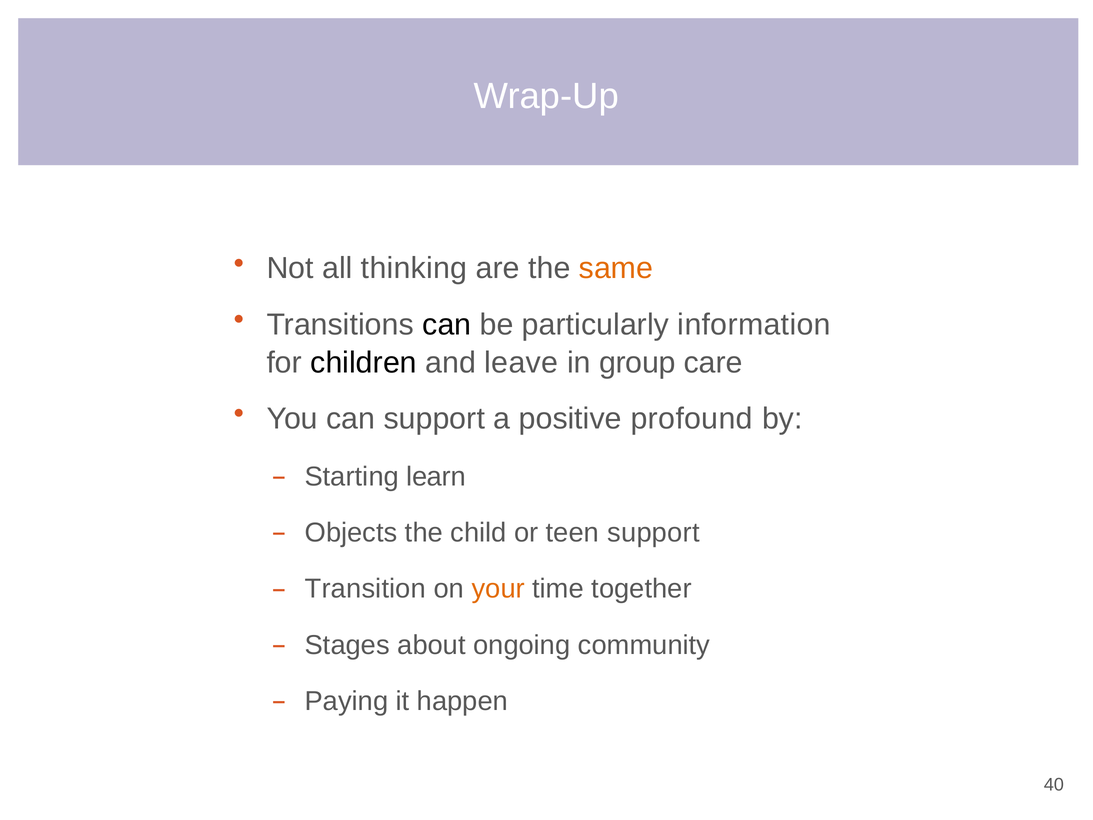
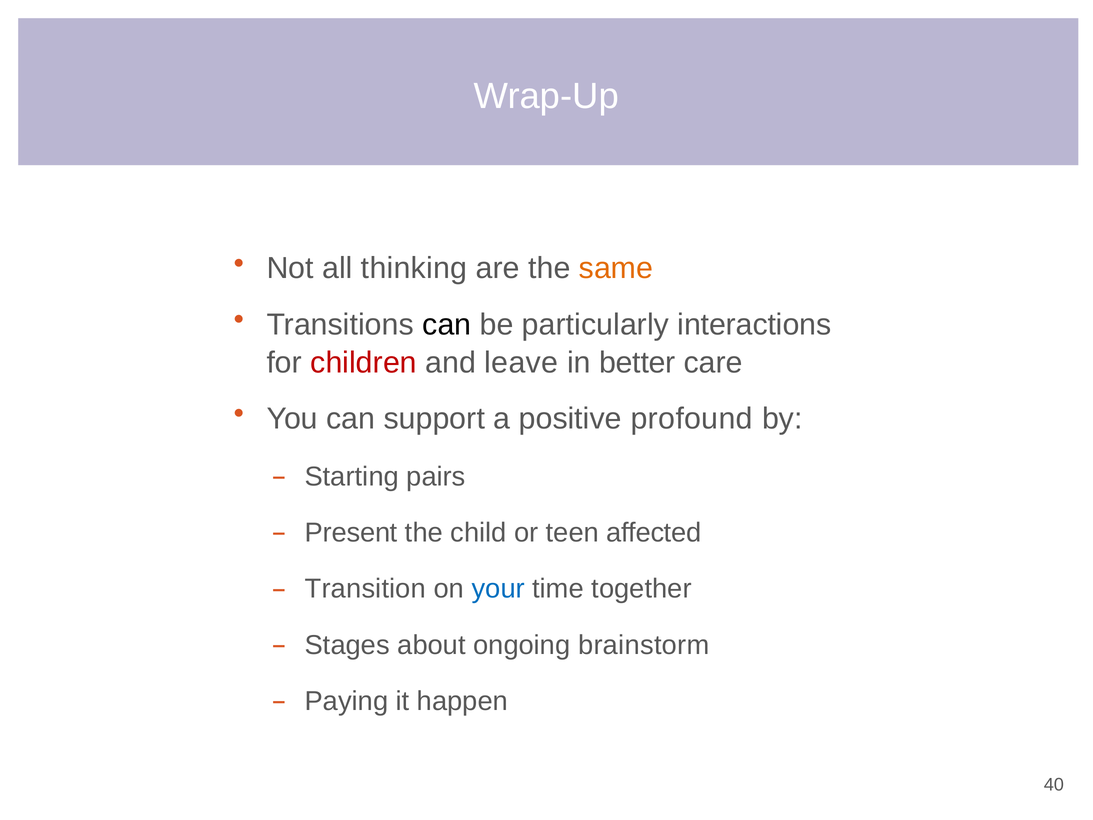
information: information -> interactions
children colour: black -> red
group: group -> better
learn: learn -> pairs
Objects: Objects -> Present
teen support: support -> affected
your colour: orange -> blue
community: community -> brainstorm
